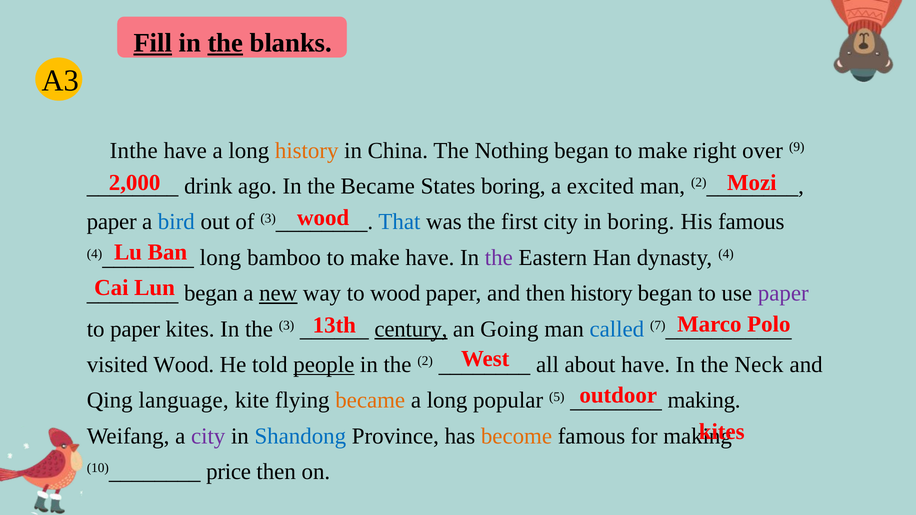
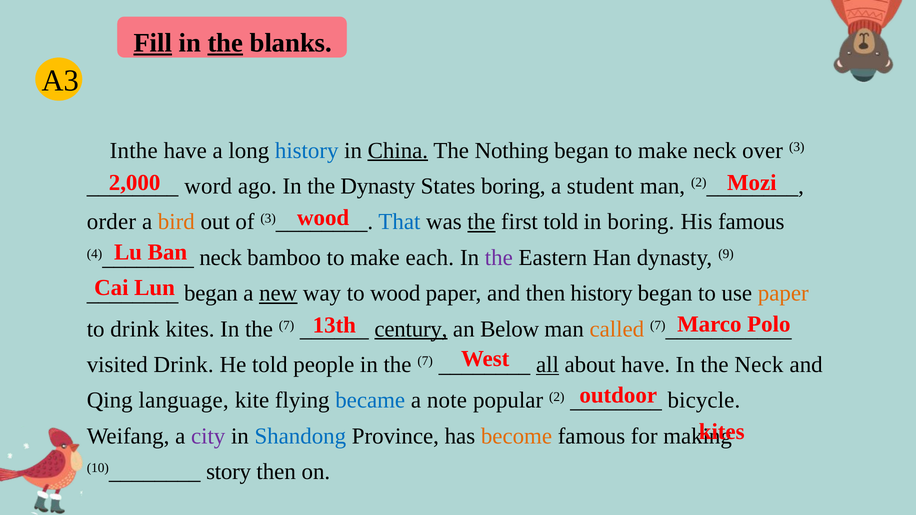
history at (307, 151) colour: orange -> blue
China underline: none -> present
make right: right -> neck
9: 9 -> 3
drink: drink -> word
the Became: Became -> Dynasty
excited: excited -> student
paper at (112, 222): paper -> order
bird colour: blue -> orange
the at (481, 222) underline: none -> present
first city: city -> told
long at (220, 258): long -> neck
make have: have -> each
4: 4 -> 9
paper at (783, 293) colour: purple -> orange
to paper: paper -> drink
kites In the 3: 3 -> 7
Going: Going -> Below
called colour: blue -> orange
visited Wood: Wood -> Drink
people underline: present -> none
2 at (425, 361): 2 -> 7
all underline: none -> present
became at (370, 401) colour: orange -> blue
long at (447, 401): long -> note
5: 5 -> 2
making at (704, 401): making -> bicycle
price: price -> story
